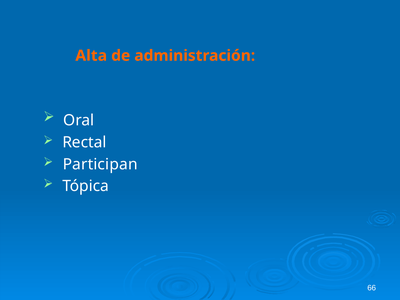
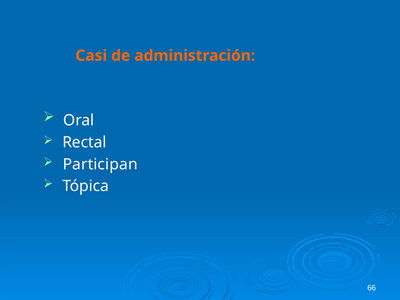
Alta: Alta -> Casi
